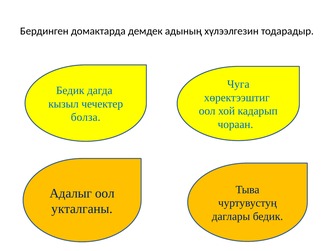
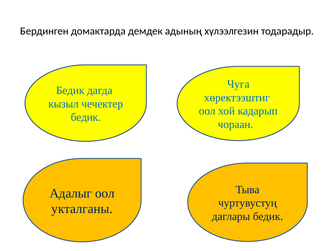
болза at (86, 117): болза -> бедик
